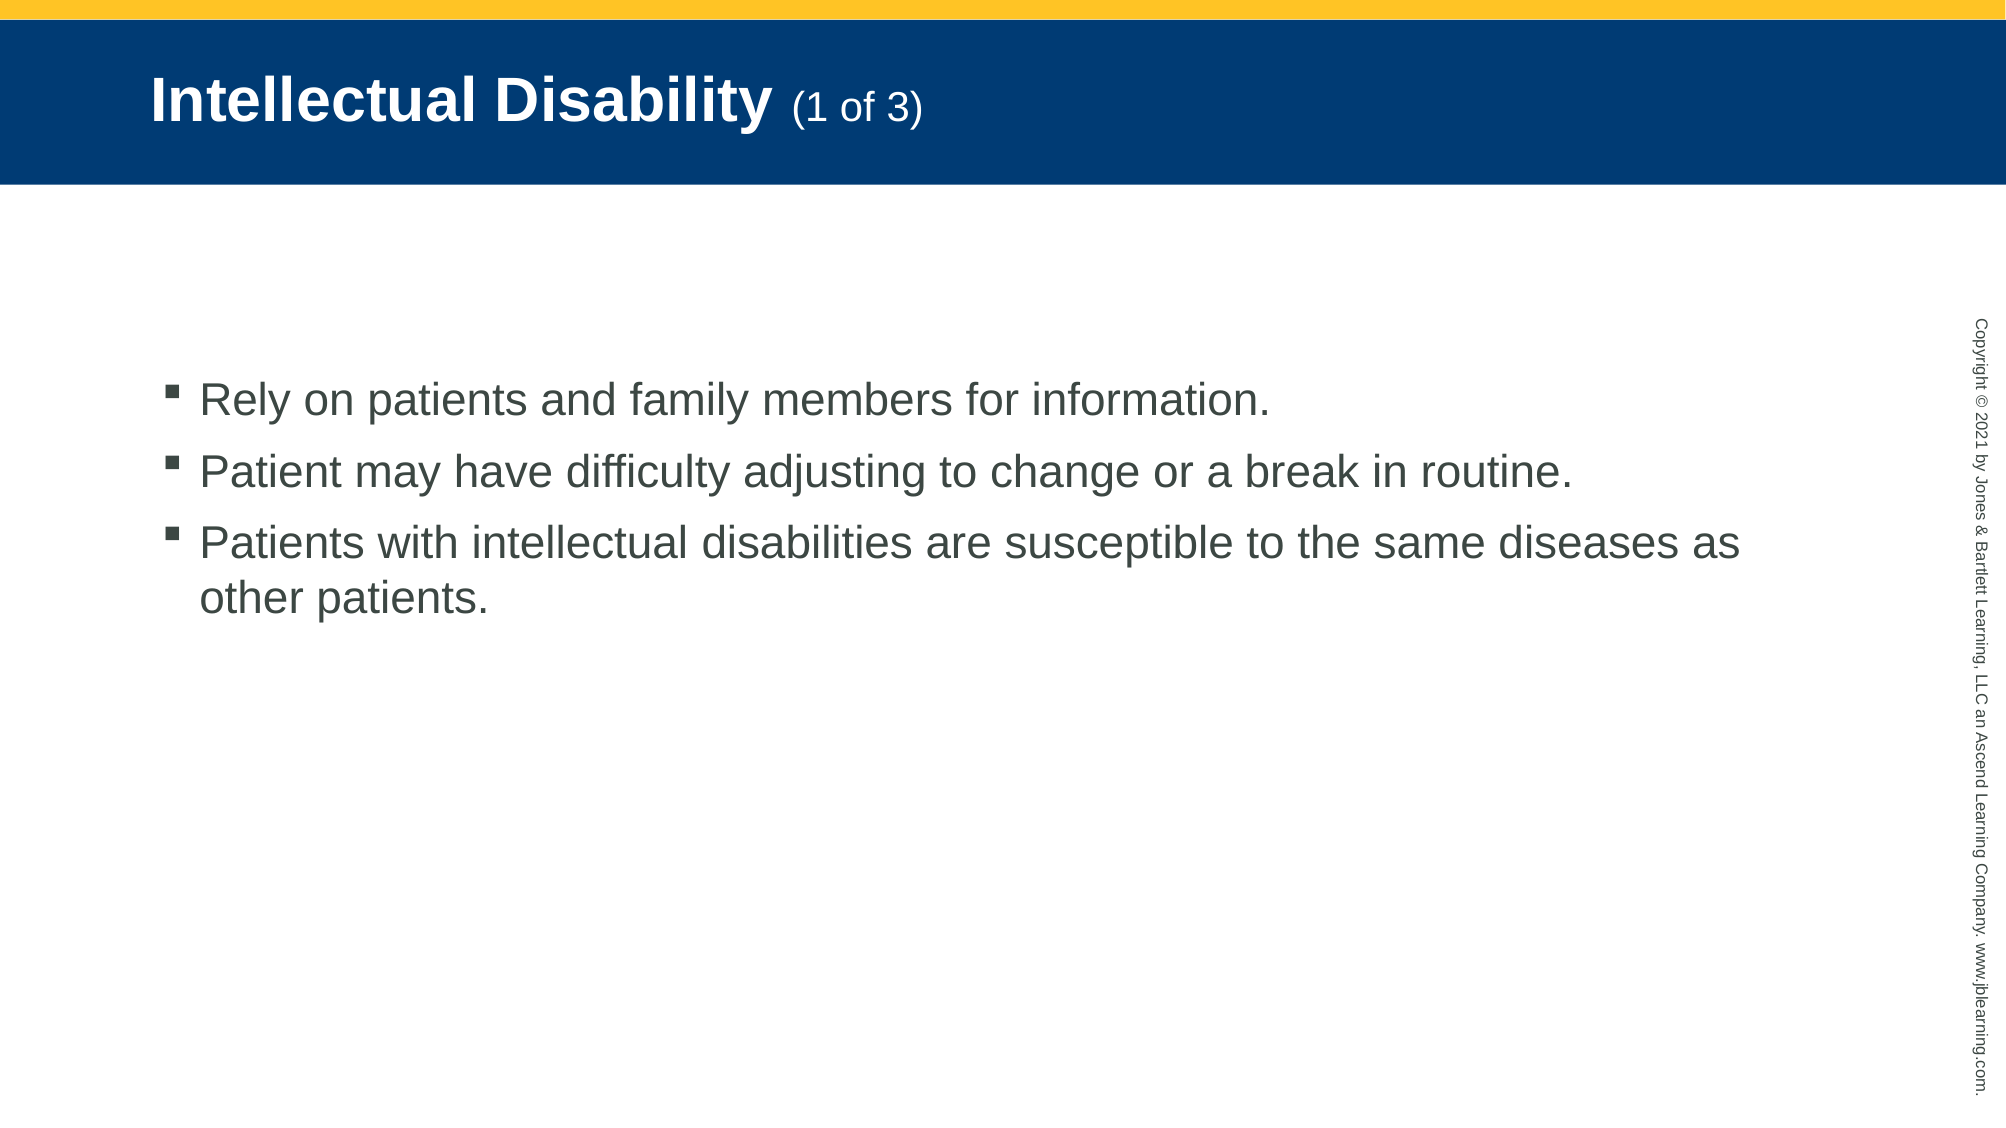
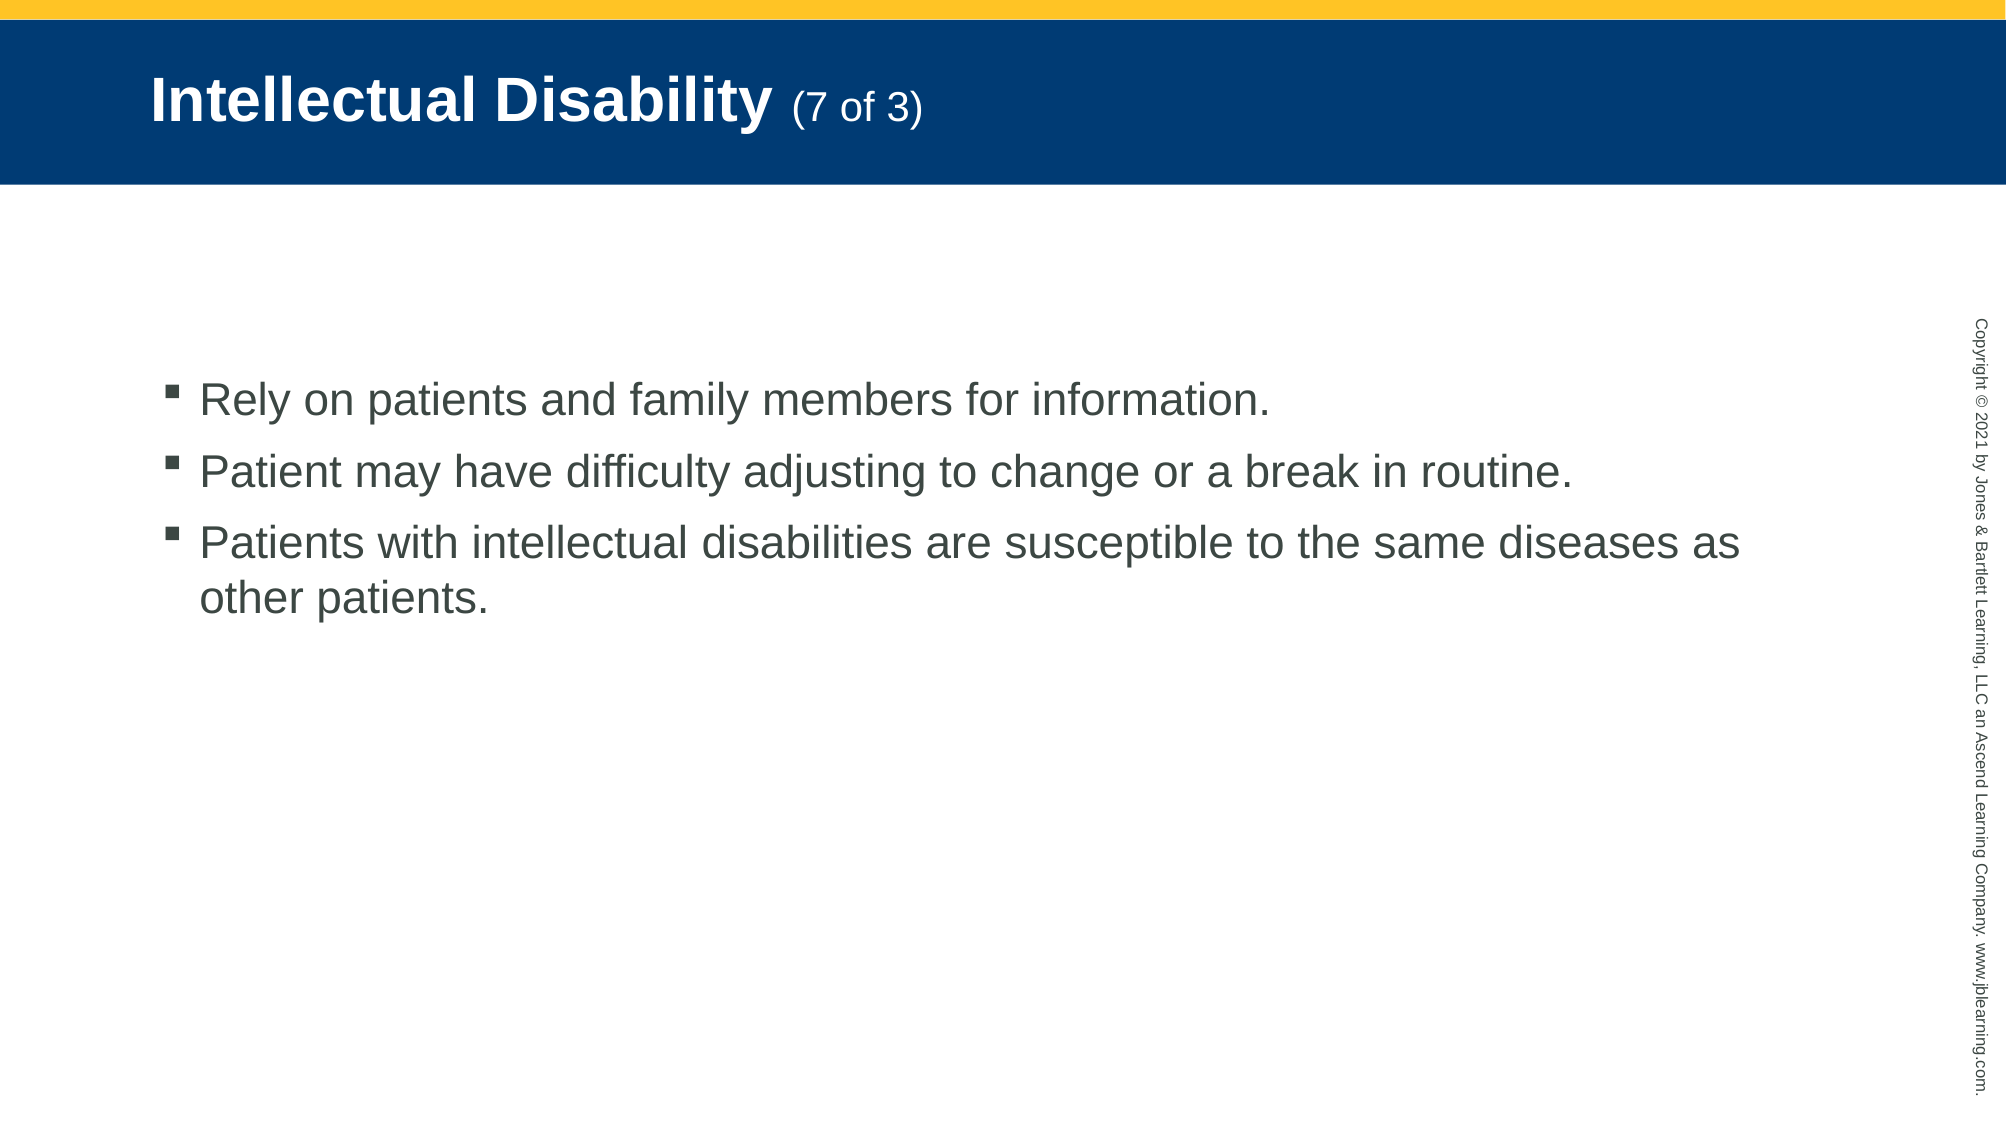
Disability 1: 1 -> 7
